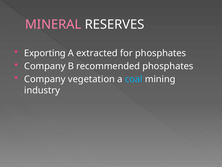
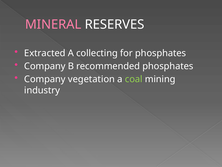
Exporting: Exporting -> Extracted
extracted: extracted -> collecting
coal colour: light blue -> light green
